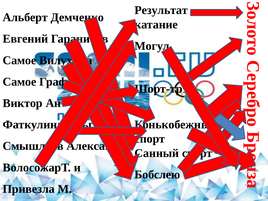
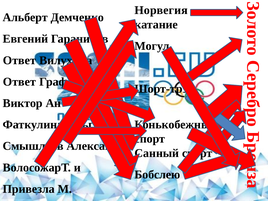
Результат: Результат -> Норвегия
Самое at (20, 60): Самое -> Ответ
Самое at (20, 82): Самое -> Ответ
